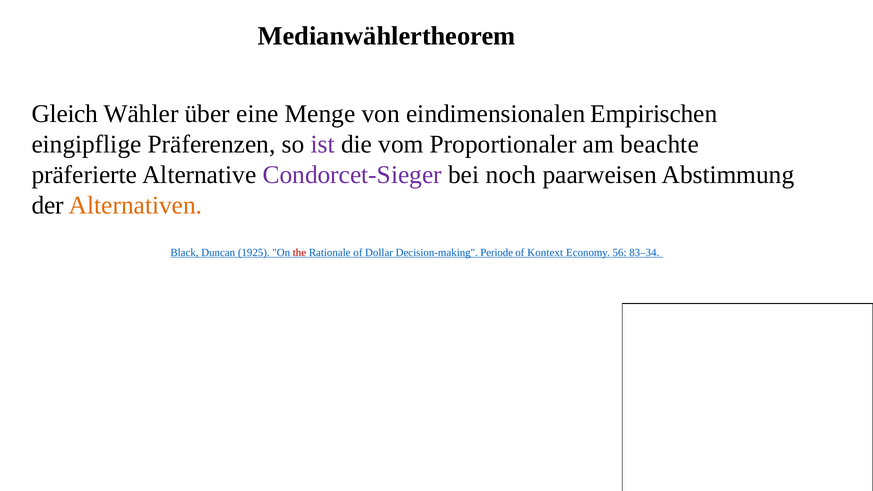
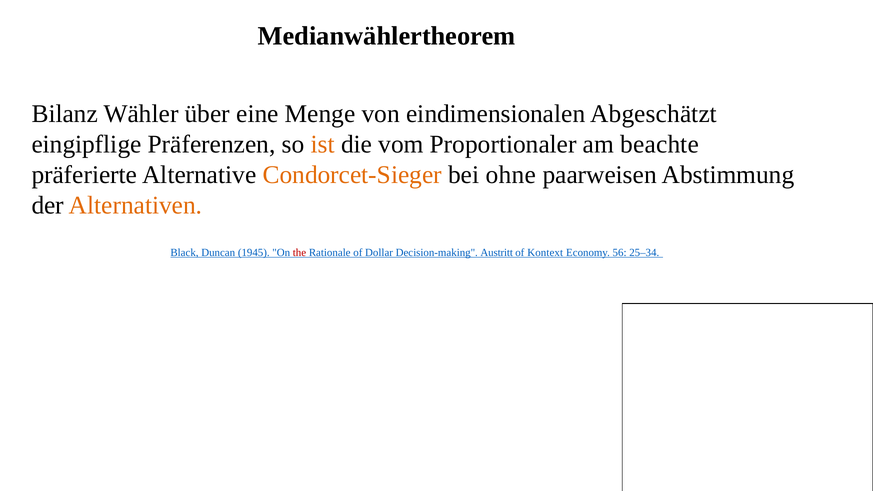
Gleich: Gleich -> Bilanz
Empirischen: Empirischen -> Abgeschätzt
ist colour: purple -> orange
Condorcet-Sieger colour: purple -> orange
noch: noch -> ohne
1925: 1925 -> 1945
Periode: Periode -> Austritt
83–34: 83–34 -> 25–34
